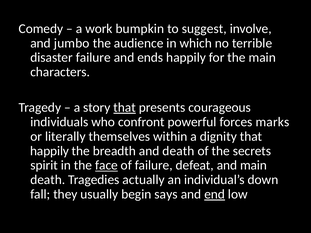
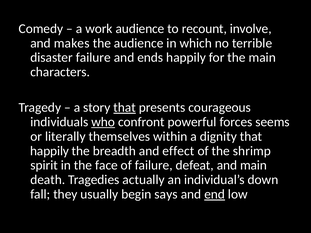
work bumpkin: bumpkin -> audience
suggest: suggest -> recount
jumbo: jumbo -> makes
who underline: none -> present
marks: marks -> seems
and death: death -> effect
secrets: secrets -> shrimp
face underline: present -> none
